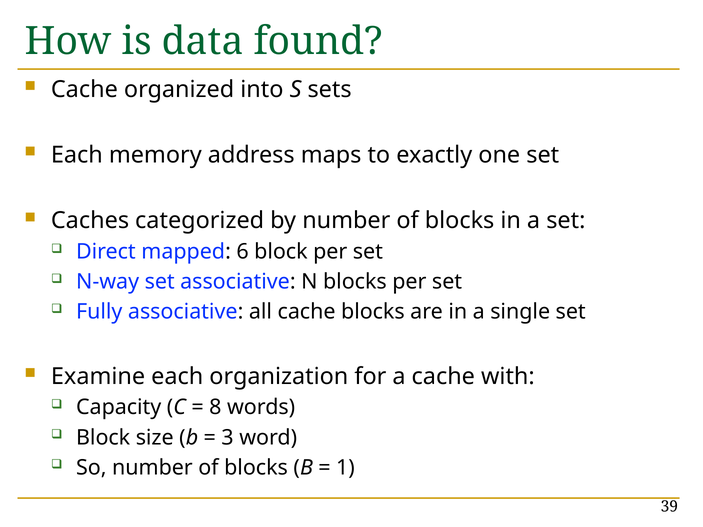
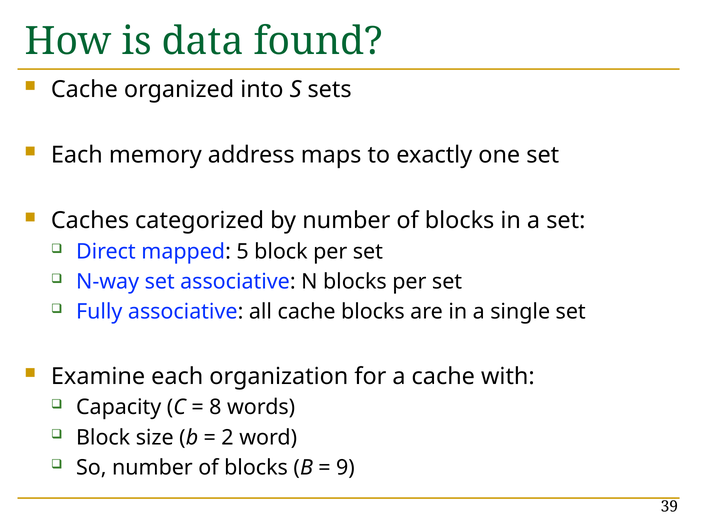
6: 6 -> 5
3: 3 -> 2
1: 1 -> 9
